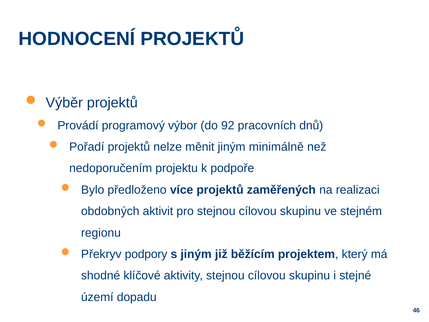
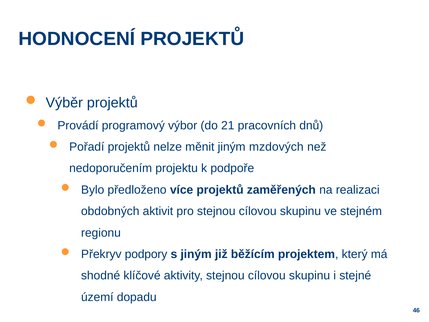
92: 92 -> 21
minimálně: minimálně -> mzdových
